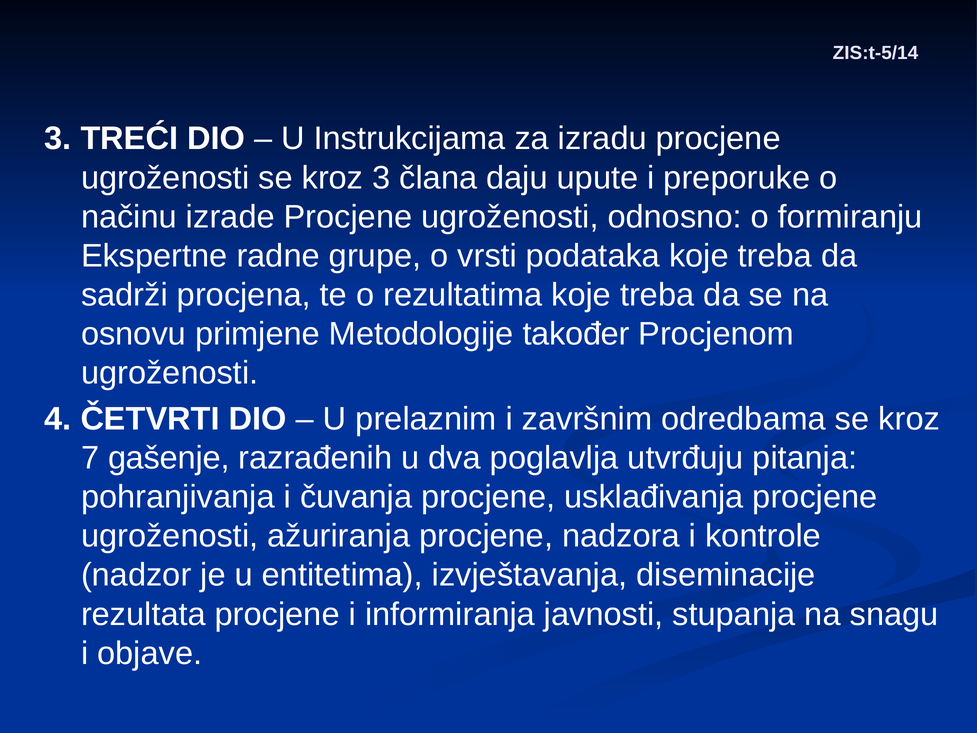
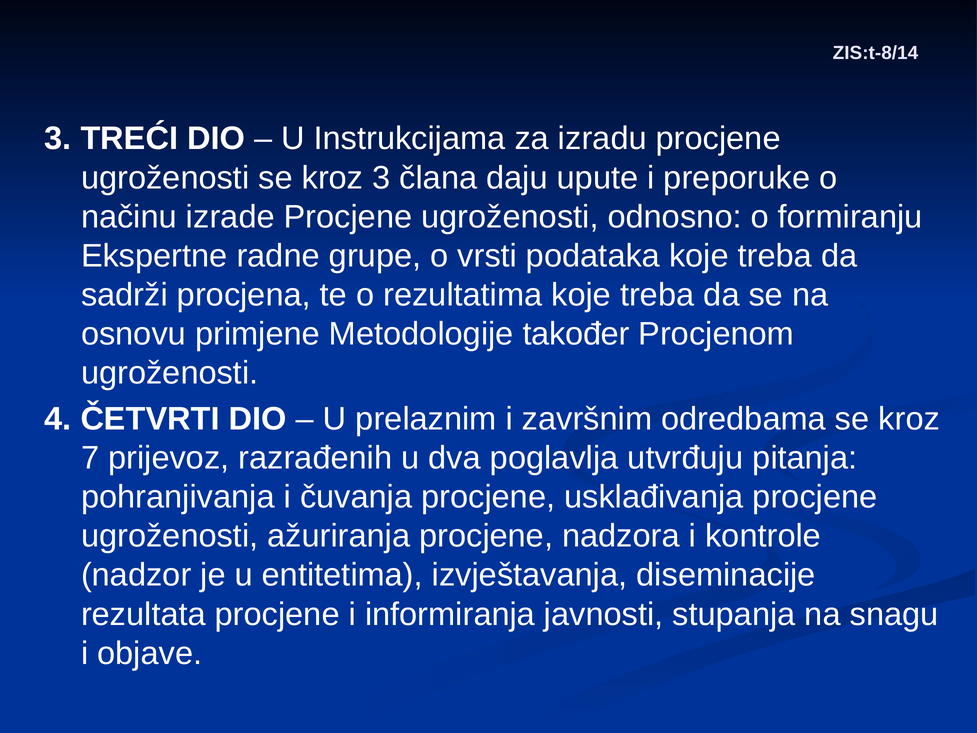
ZIS:t-5/14: ZIS:t-5/14 -> ZIS:t-8/14
gašenje: gašenje -> prijevoz
